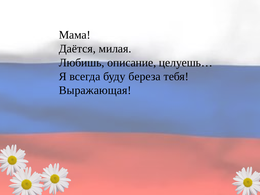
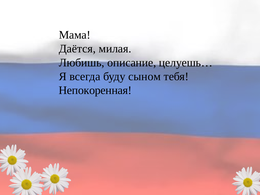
береза: береза -> сыном
Выражающая: Выражающая -> Непокоренная
